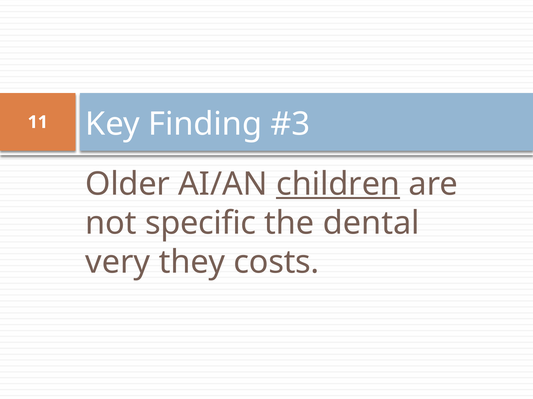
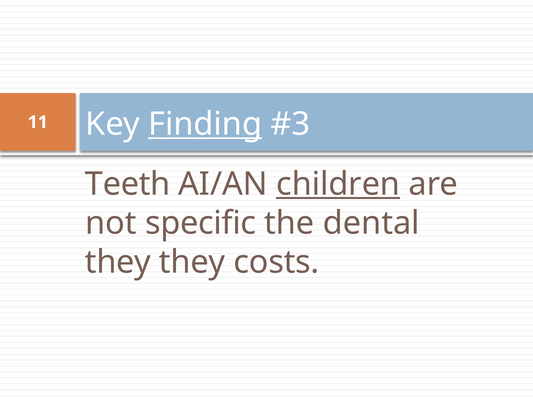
Finding underline: none -> present
Older: Older -> Teeth
very at (118, 262): very -> they
